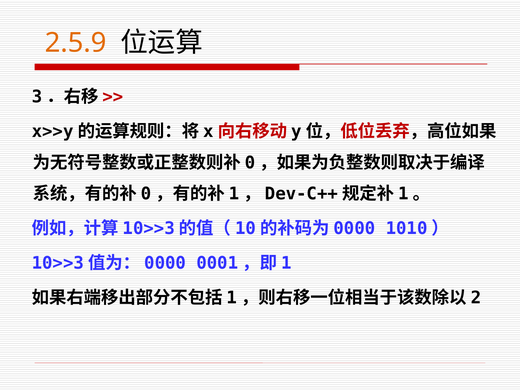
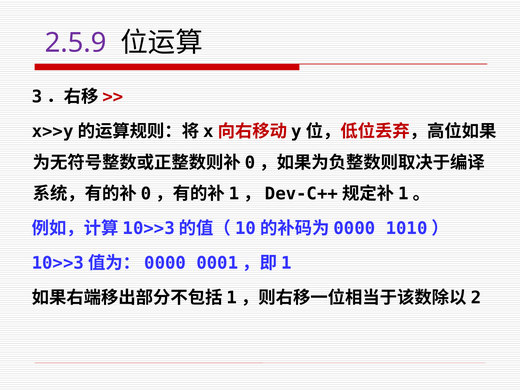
2.5.9 colour: orange -> purple
